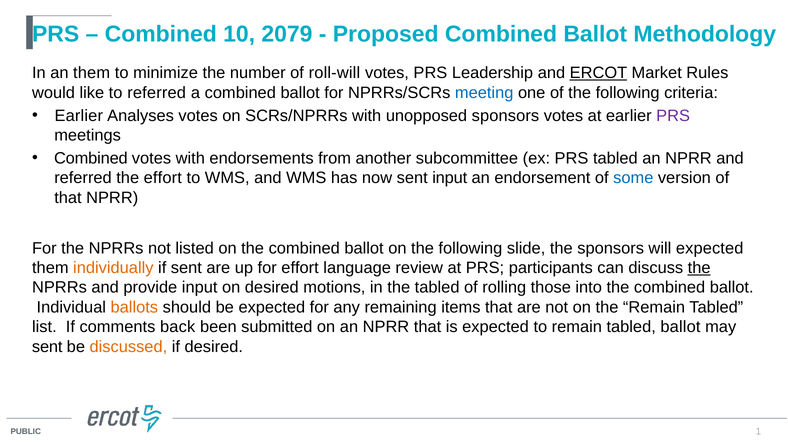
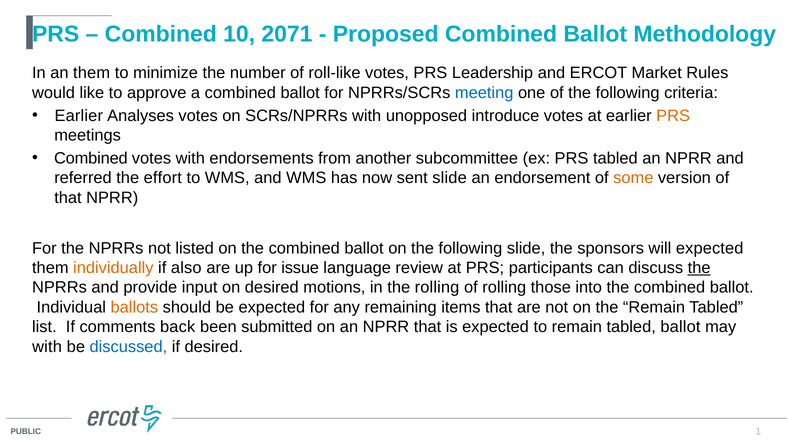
2079: 2079 -> 2071
roll-will: roll-will -> roll-like
ERCOT underline: present -> none
to referred: referred -> approve
unopposed sponsors: sponsors -> introduce
PRS at (673, 116) colour: purple -> orange
sent input: input -> slide
some colour: blue -> orange
if sent: sent -> also
for effort: effort -> issue
the tabled: tabled -> rolling
sent at (47, 347): sent -> with
discussed colour: orange -> blue
